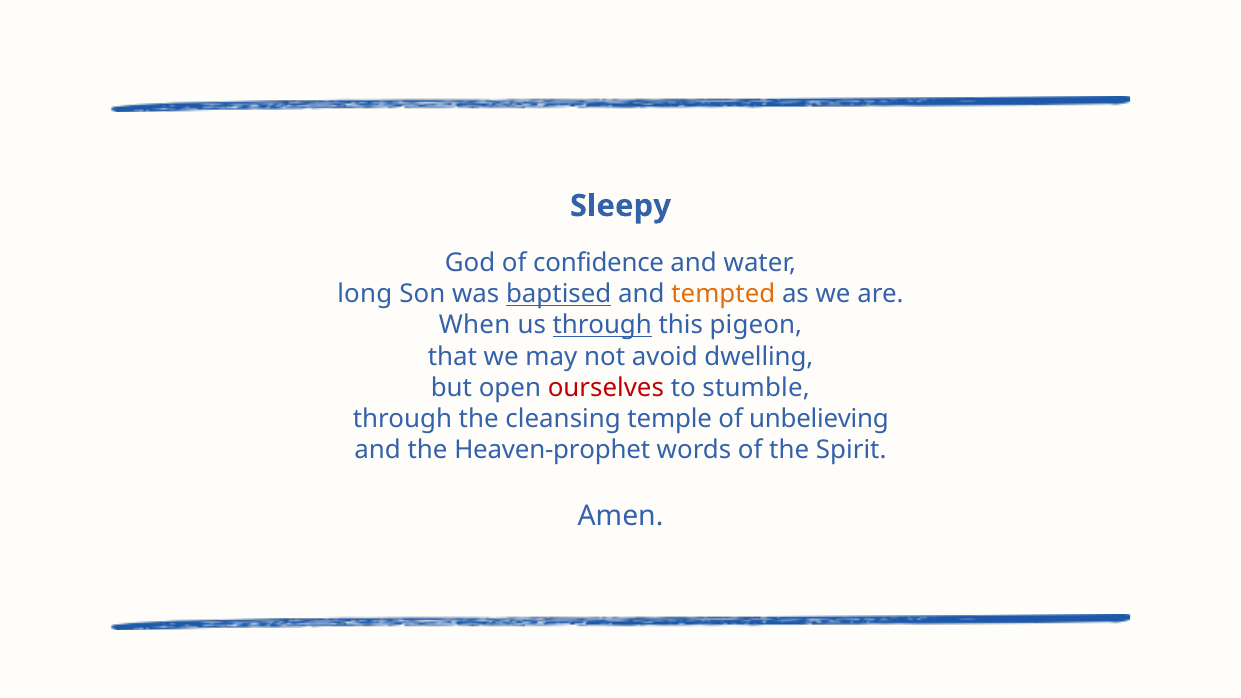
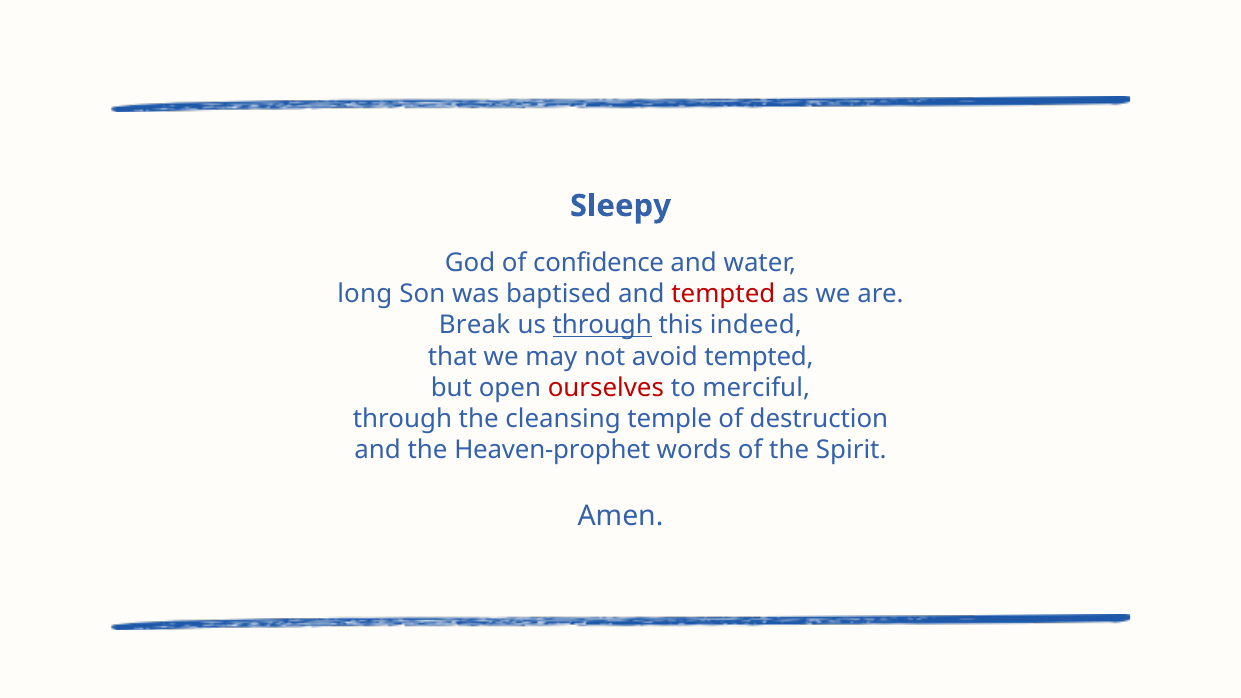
baptised underline: present -> none
tempted at (723, 294) colour: orange -> red
When: When -> Break
pigeon: pigeon -> indeed
avoid dwelling: dwelling -> tempted
stumble: stumble -> merciful
unbelieving: unbelieving -> destruction
